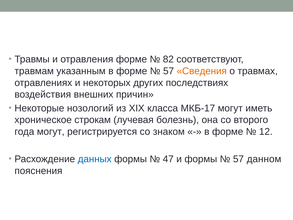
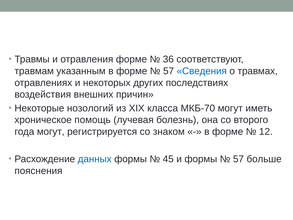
82: 82 -> 36
Сведения colour: orange -> blue
МКБ-17: МКБ-17 -> МКБ-70
строкам: строкам -> помощь
47: 47 -> 45
данном: данном -> больше
